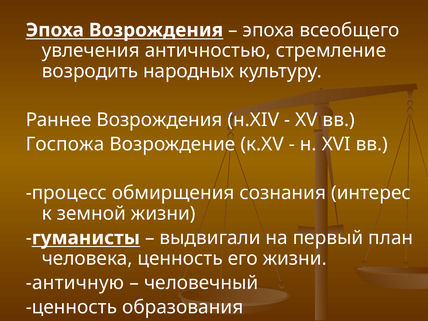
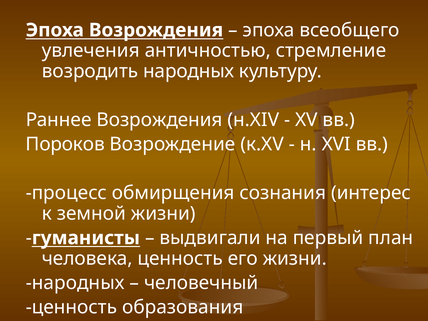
Госпожа: Госпожа -> Пороков
античную at (75, 283): античную -> народных
